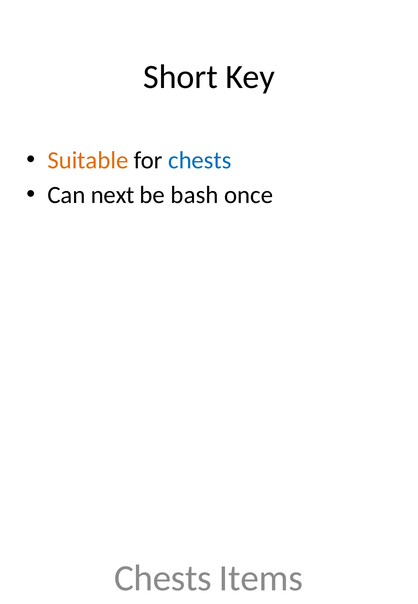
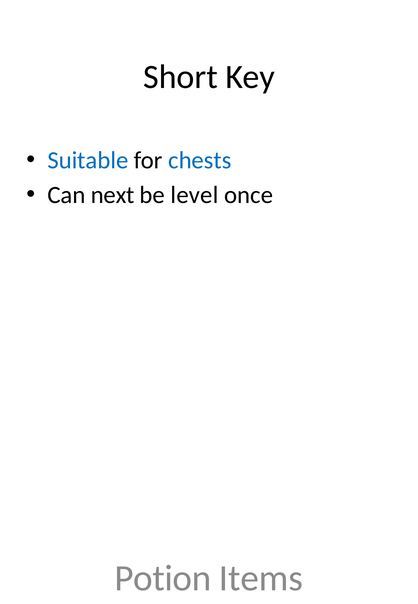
Suitable colour: orange -> blue
bash: bash -> level
Chests at (163, 578): Chests -> Potion
